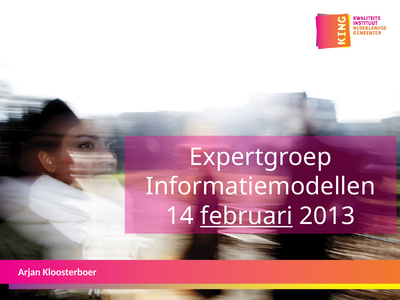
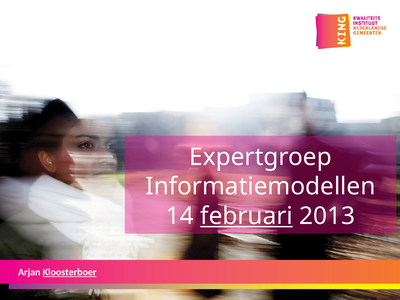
Kloosterboer underline: none -> present
